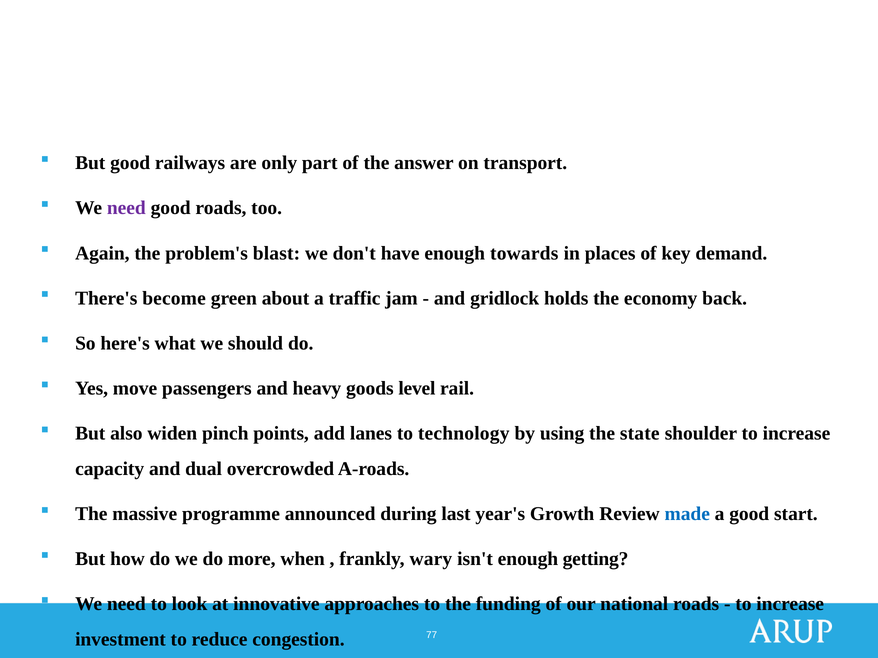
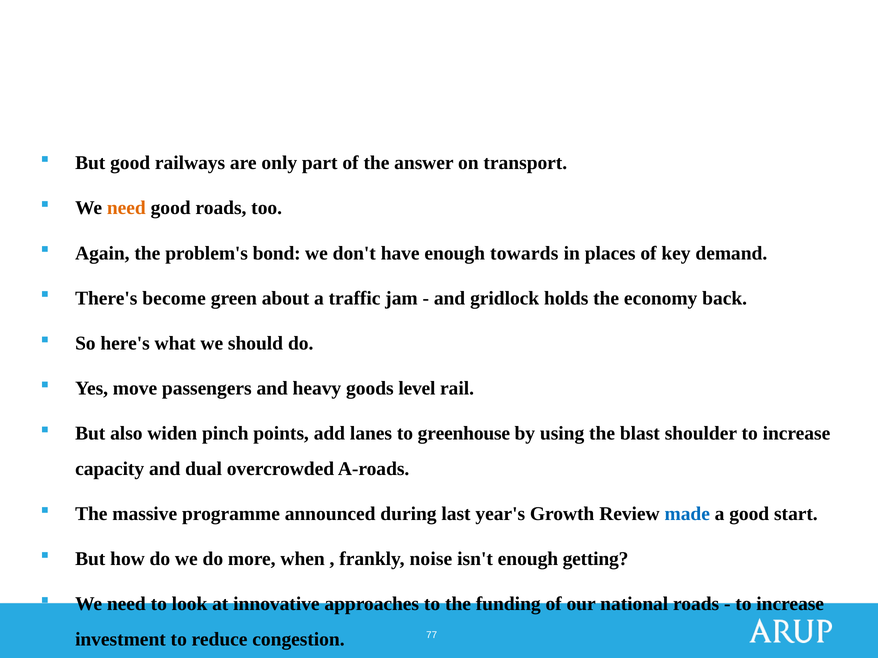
need at (126, 208) colour: purple -> orange
blast: blast -> bond
technology: technology -> greenhouse
state: state -> blast
wary: wary -> noise
